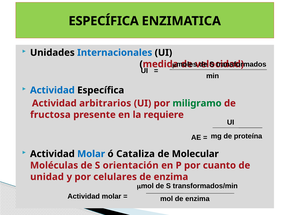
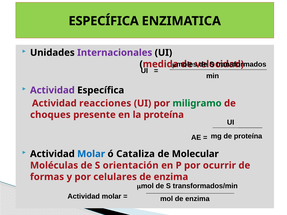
Internacionales colour: blue -> purple
Actividad at (52, 90) colour: blue -> purple
arbitrarios: arbitrarios -> reacciones
fructosa: fructosa -> choques
la requiere: requiere -> proteína
cuanto: cuanto -> ocurrir
unidad: unidad -> formas
